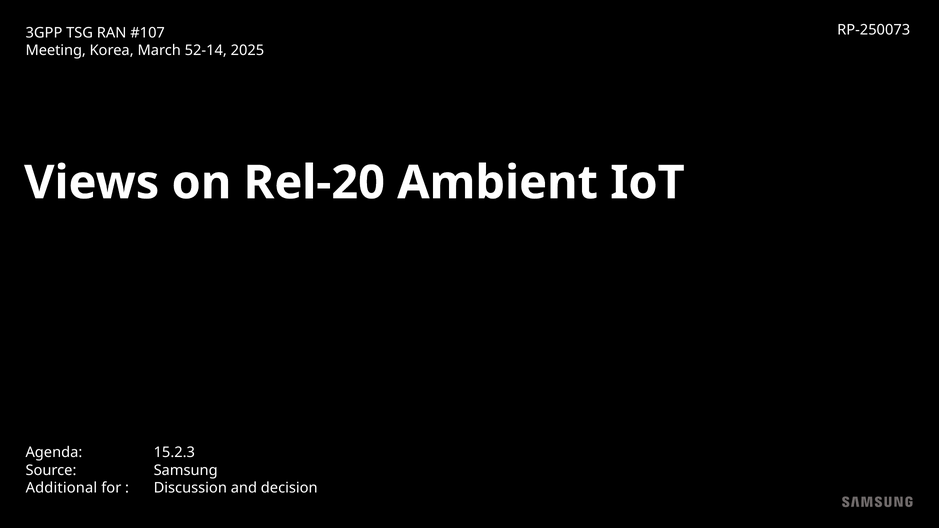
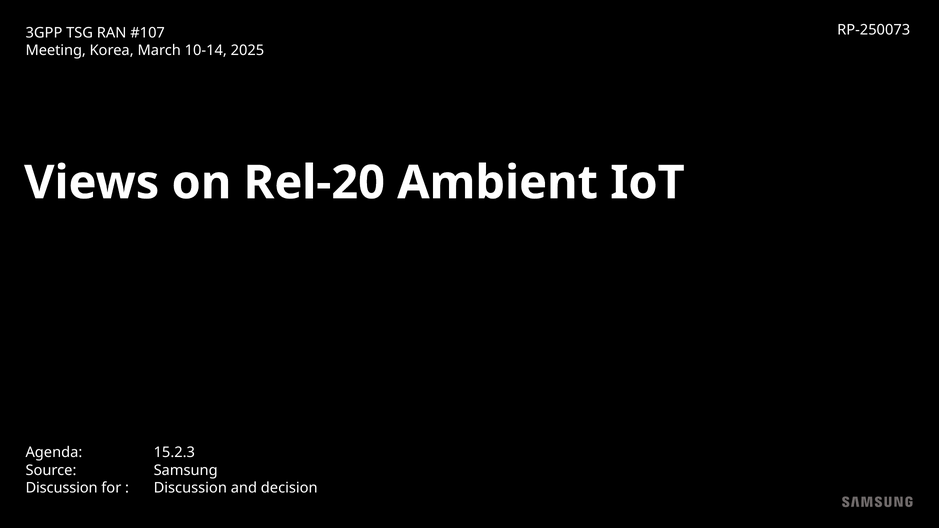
52-14: 52-14 -> 10-14
Additional at (61, 488): Additional -> Discussion
